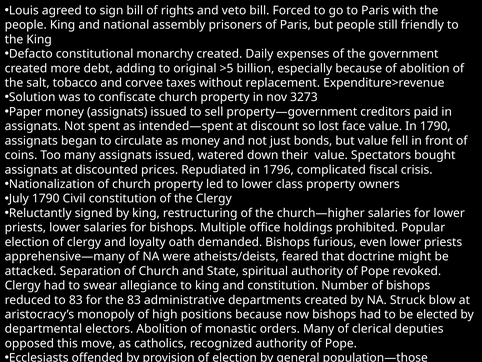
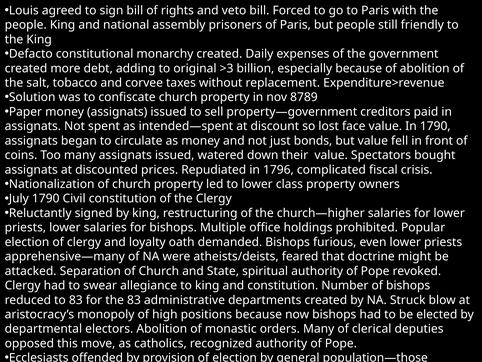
>5: >5 -> >3
3273: 3273 -> 8789
